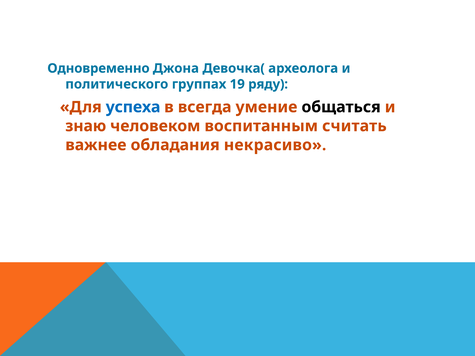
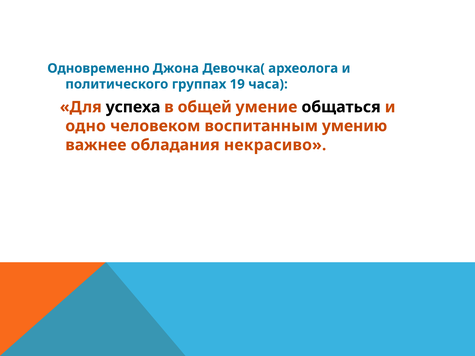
ряду: ряду -> часа
успеха colour: blue -> black
всегда: всегда -> общей
знаю: знаю -> одно
считать: считать -> умению
